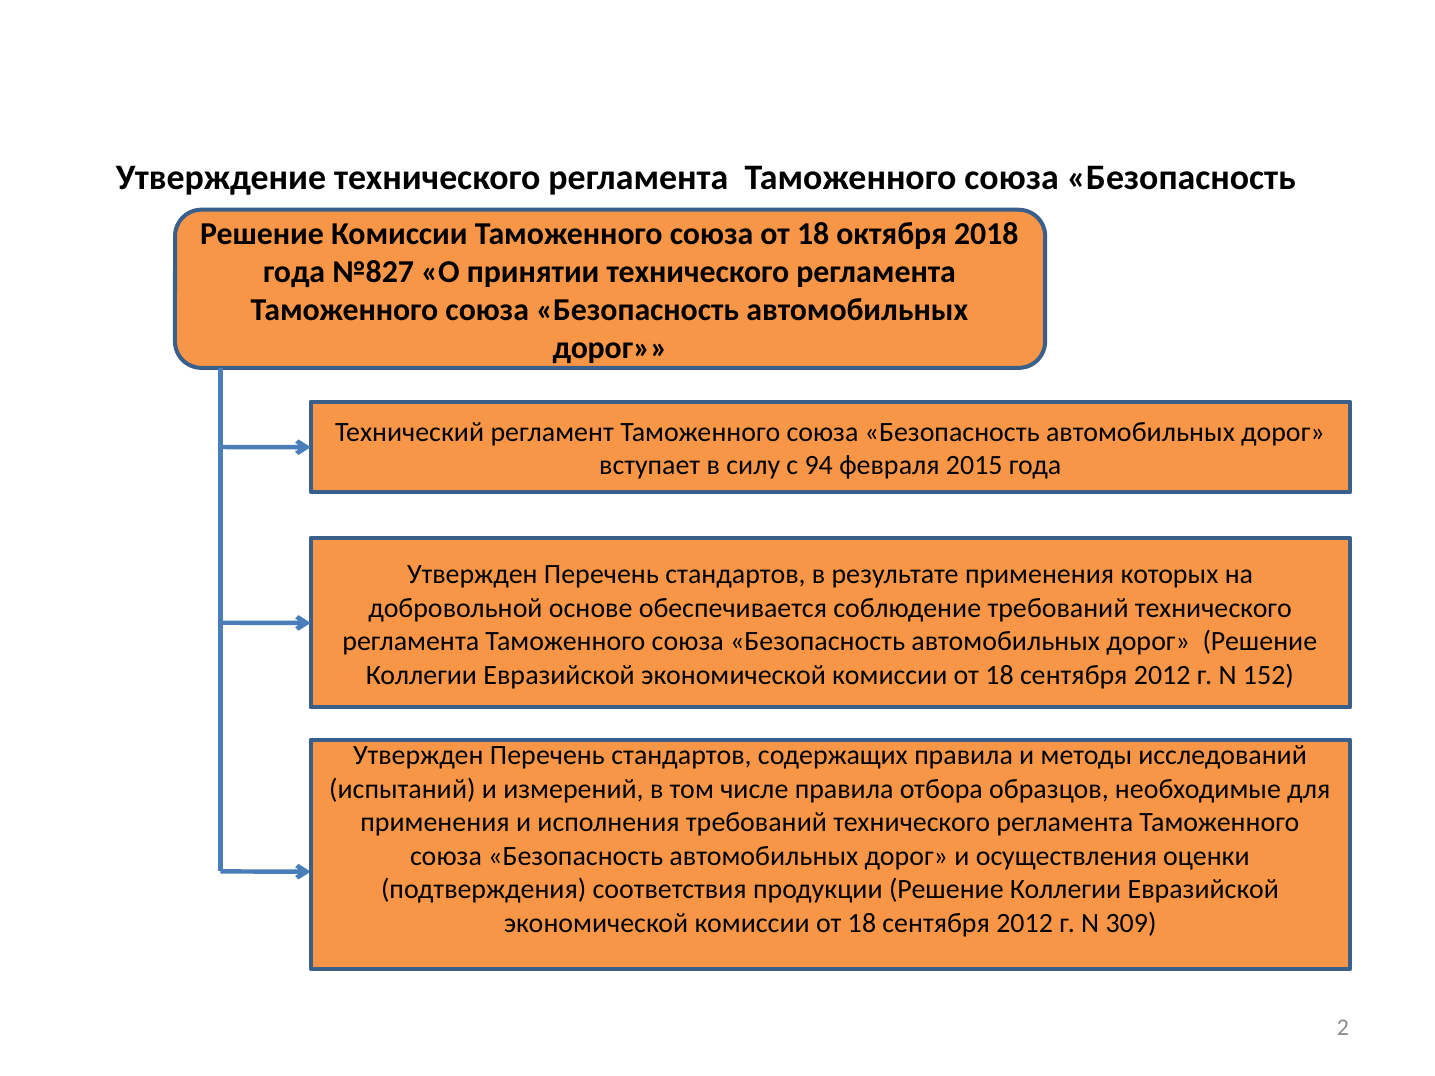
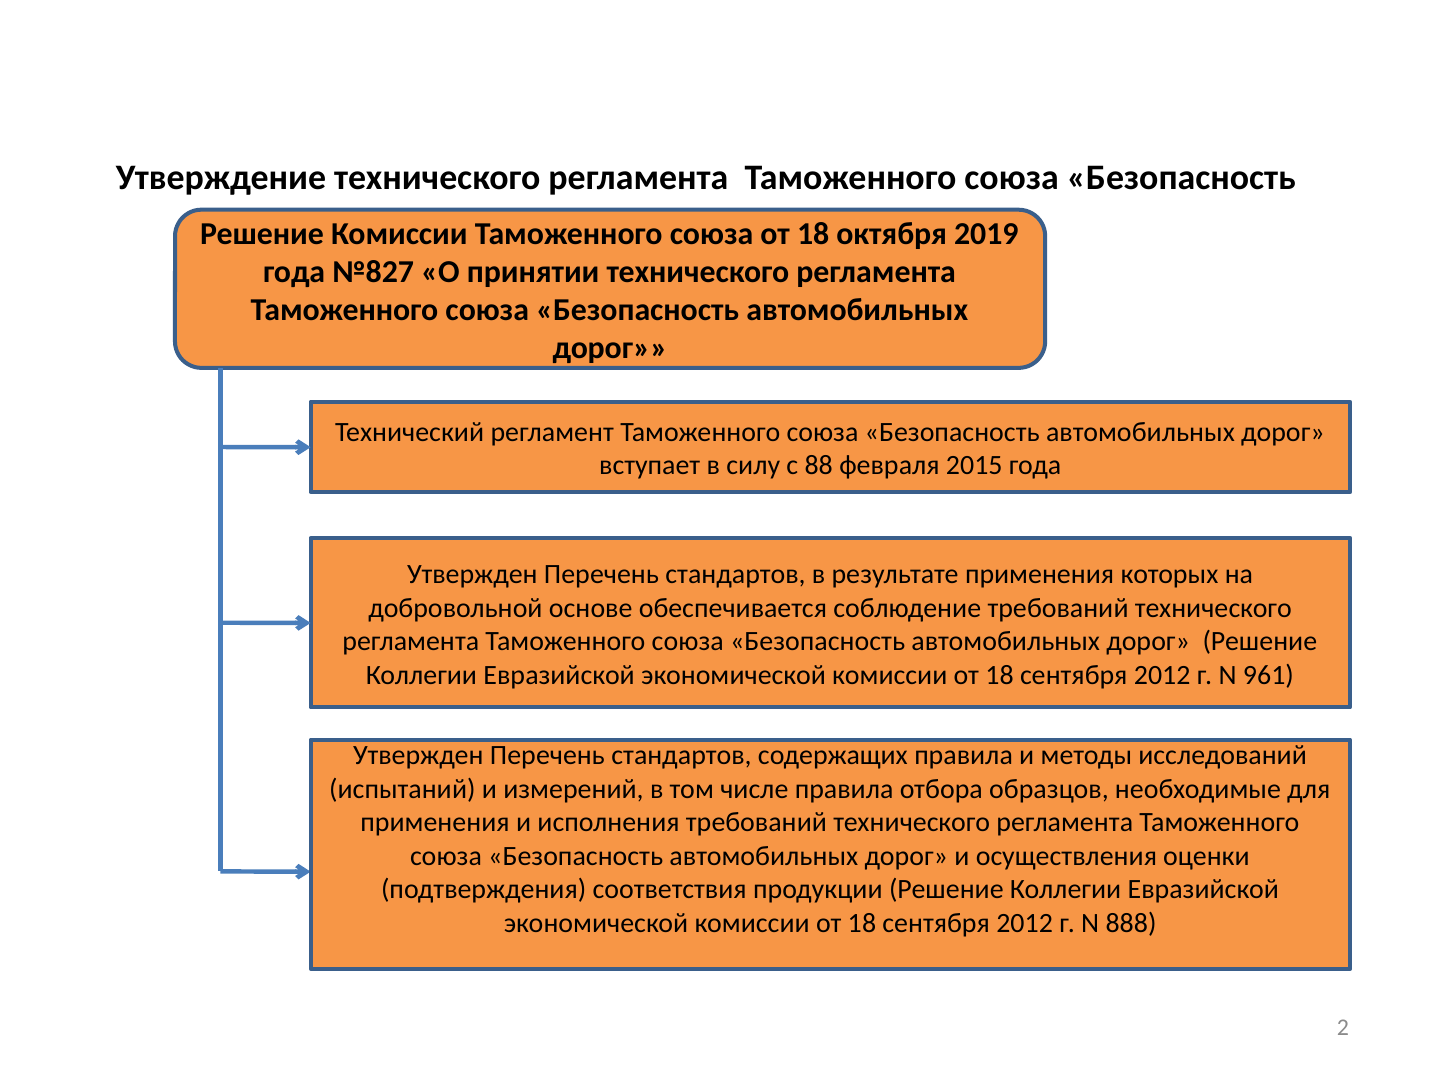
2018: 2018 -> 2019
94: 94 -> 88
152: 152 -> 961
309: 309 -> 888
